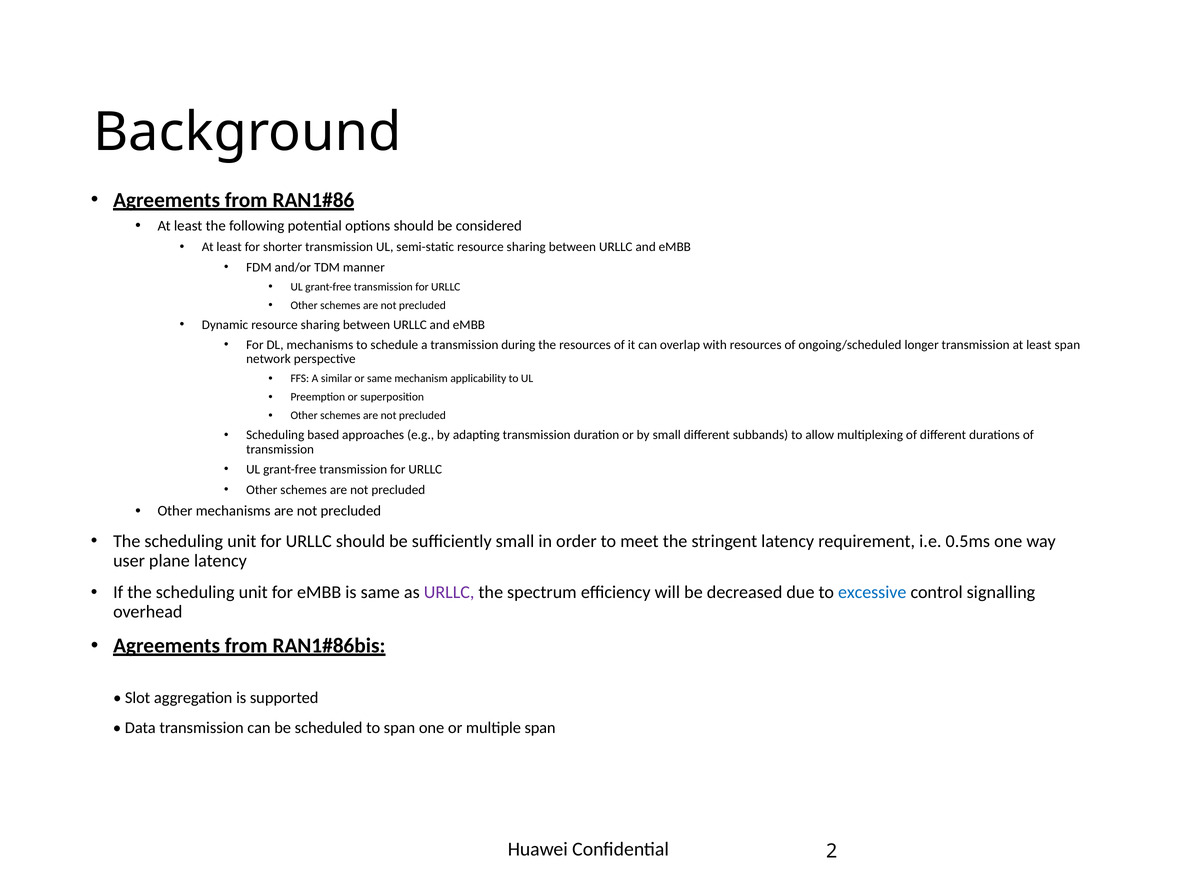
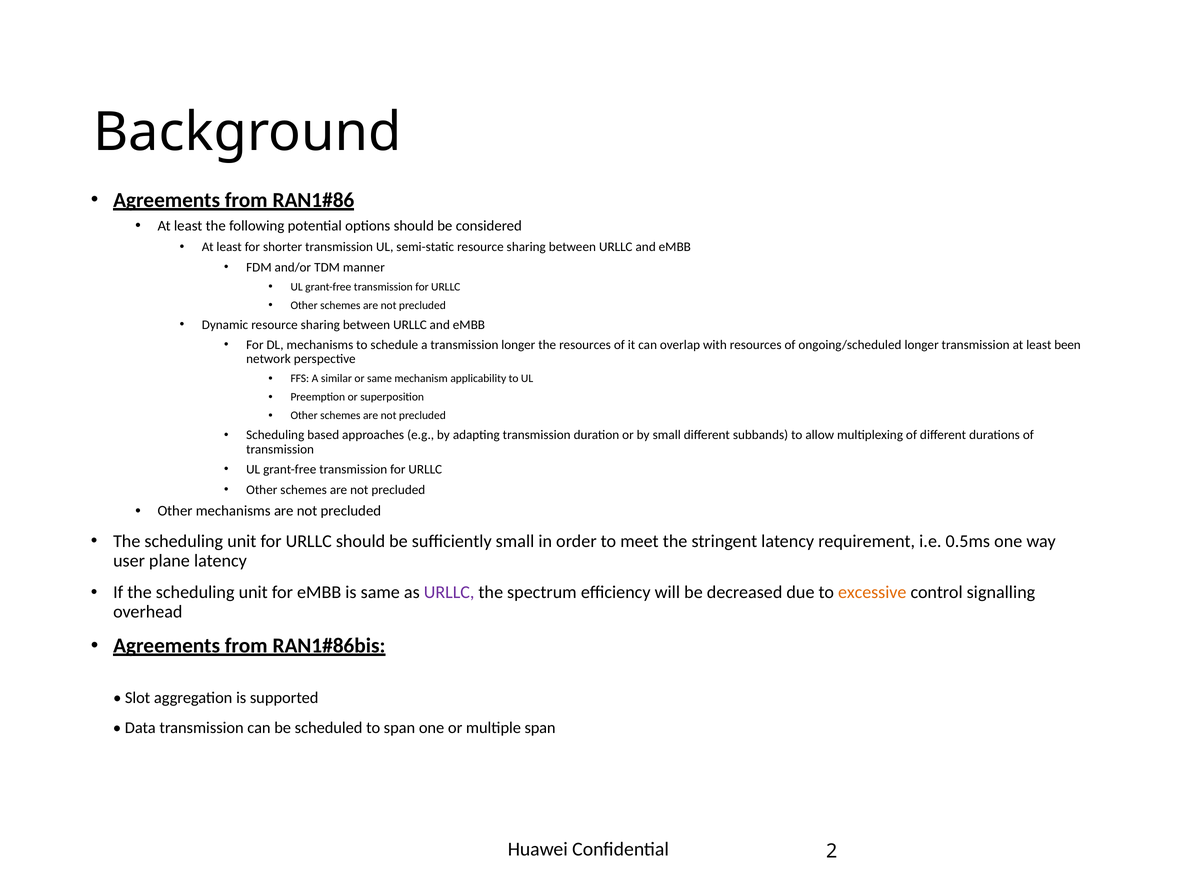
transmission during: during -> longer
least span: span -> been
excessive colour: blue -> orange
